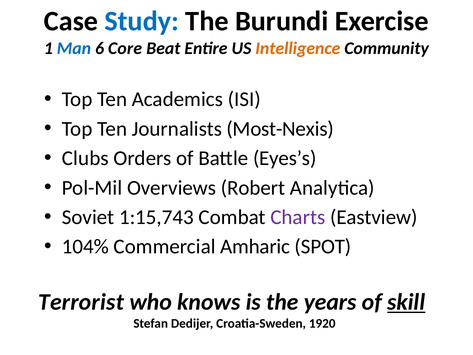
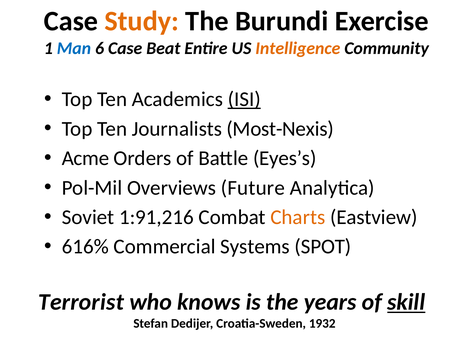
Study colour: blue -> orange
6 Core: Core -> Case
ISI underline: none -> present
Clubs: Clubs -> Acme
Robert: Robert -> Future
1:15,743: 1:15,743 -> 1:91,216
Charts colour: purple -> orange
104%: 104% -> 616%
Amharic: Amharic -> Systems
1920: 1920 -> 1932
